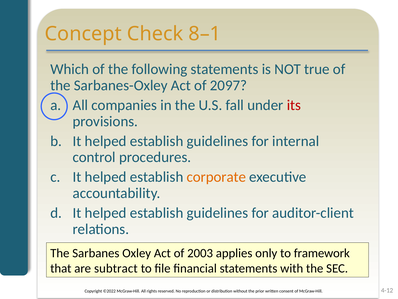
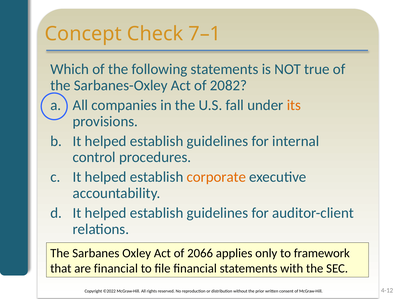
8–1: 8–1 -> 7–1
2097: 2097 -> 2082
its colour: red -> orange
2003: 2003 -> 2066
are subtract: subtract -> financial
